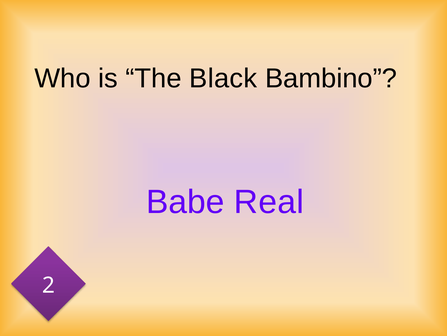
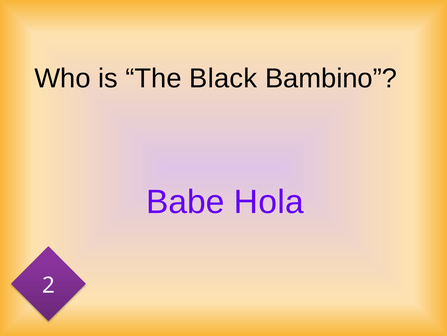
Real: Real -> Hola
